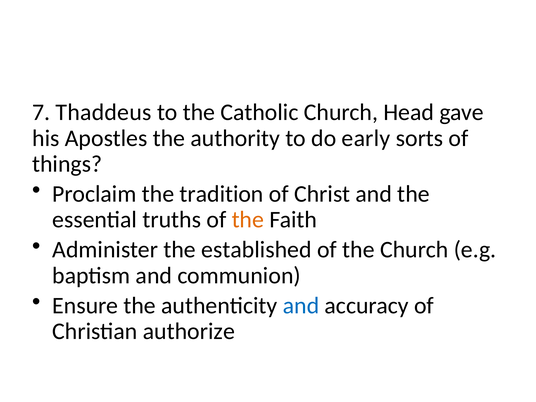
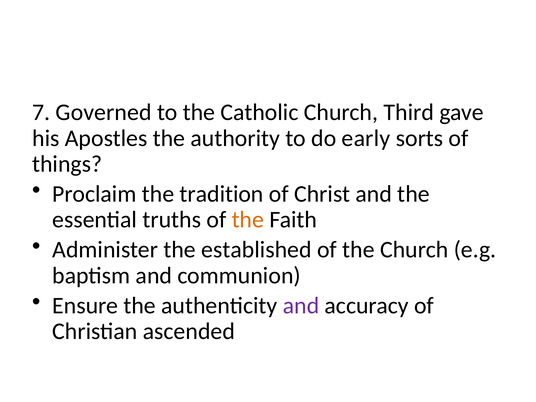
Thaddeus: Thaddeus -> Governed
Head: Head -> Third
and at (301, 306) colour: blue -> purple
authorize: authorize -> ascended
